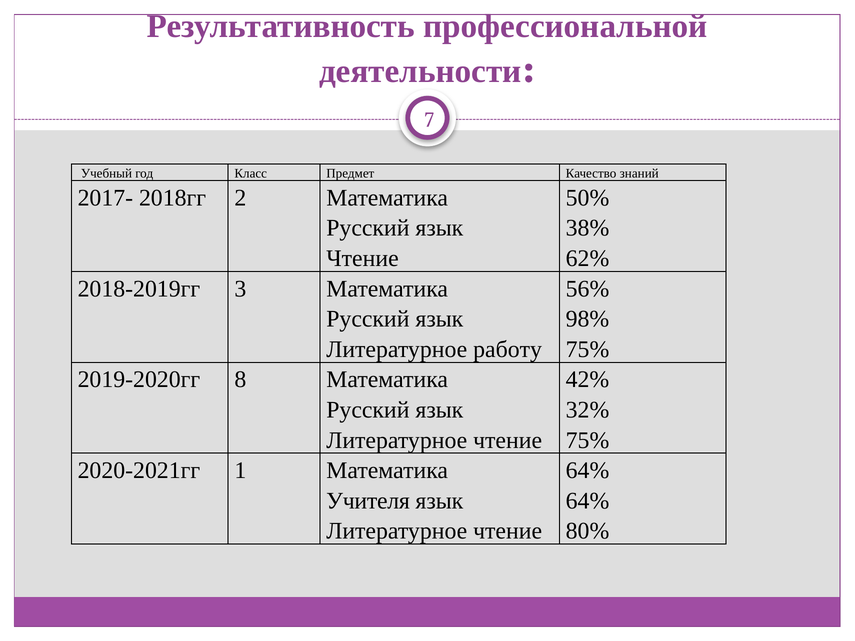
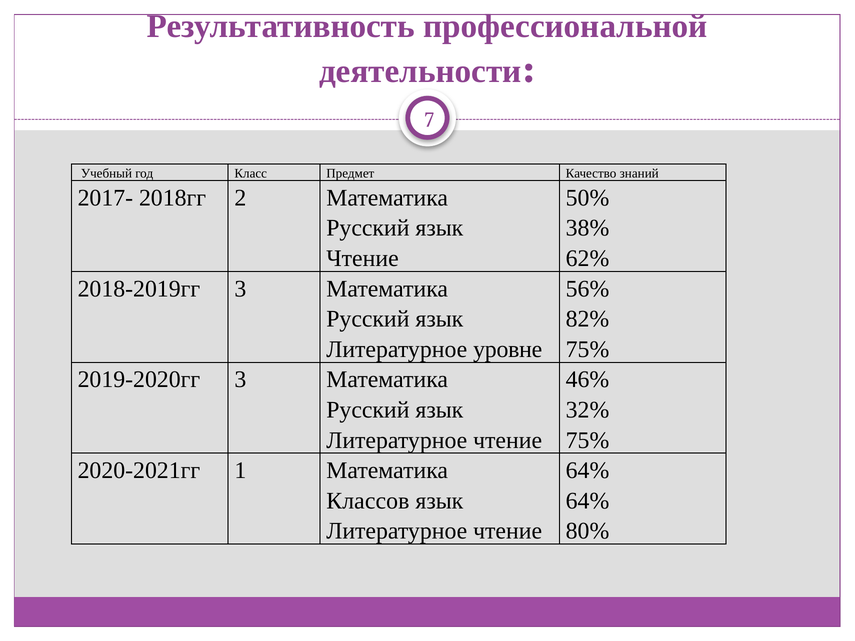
98%: 98% -> 82%
работу: работу -> уровне
2019-2020гг 8: 8 -> 3
42%: 42% -> 46%
Учителя: Учителя -> Классов
